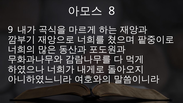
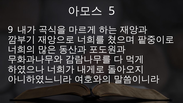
8: 8 -> 5
